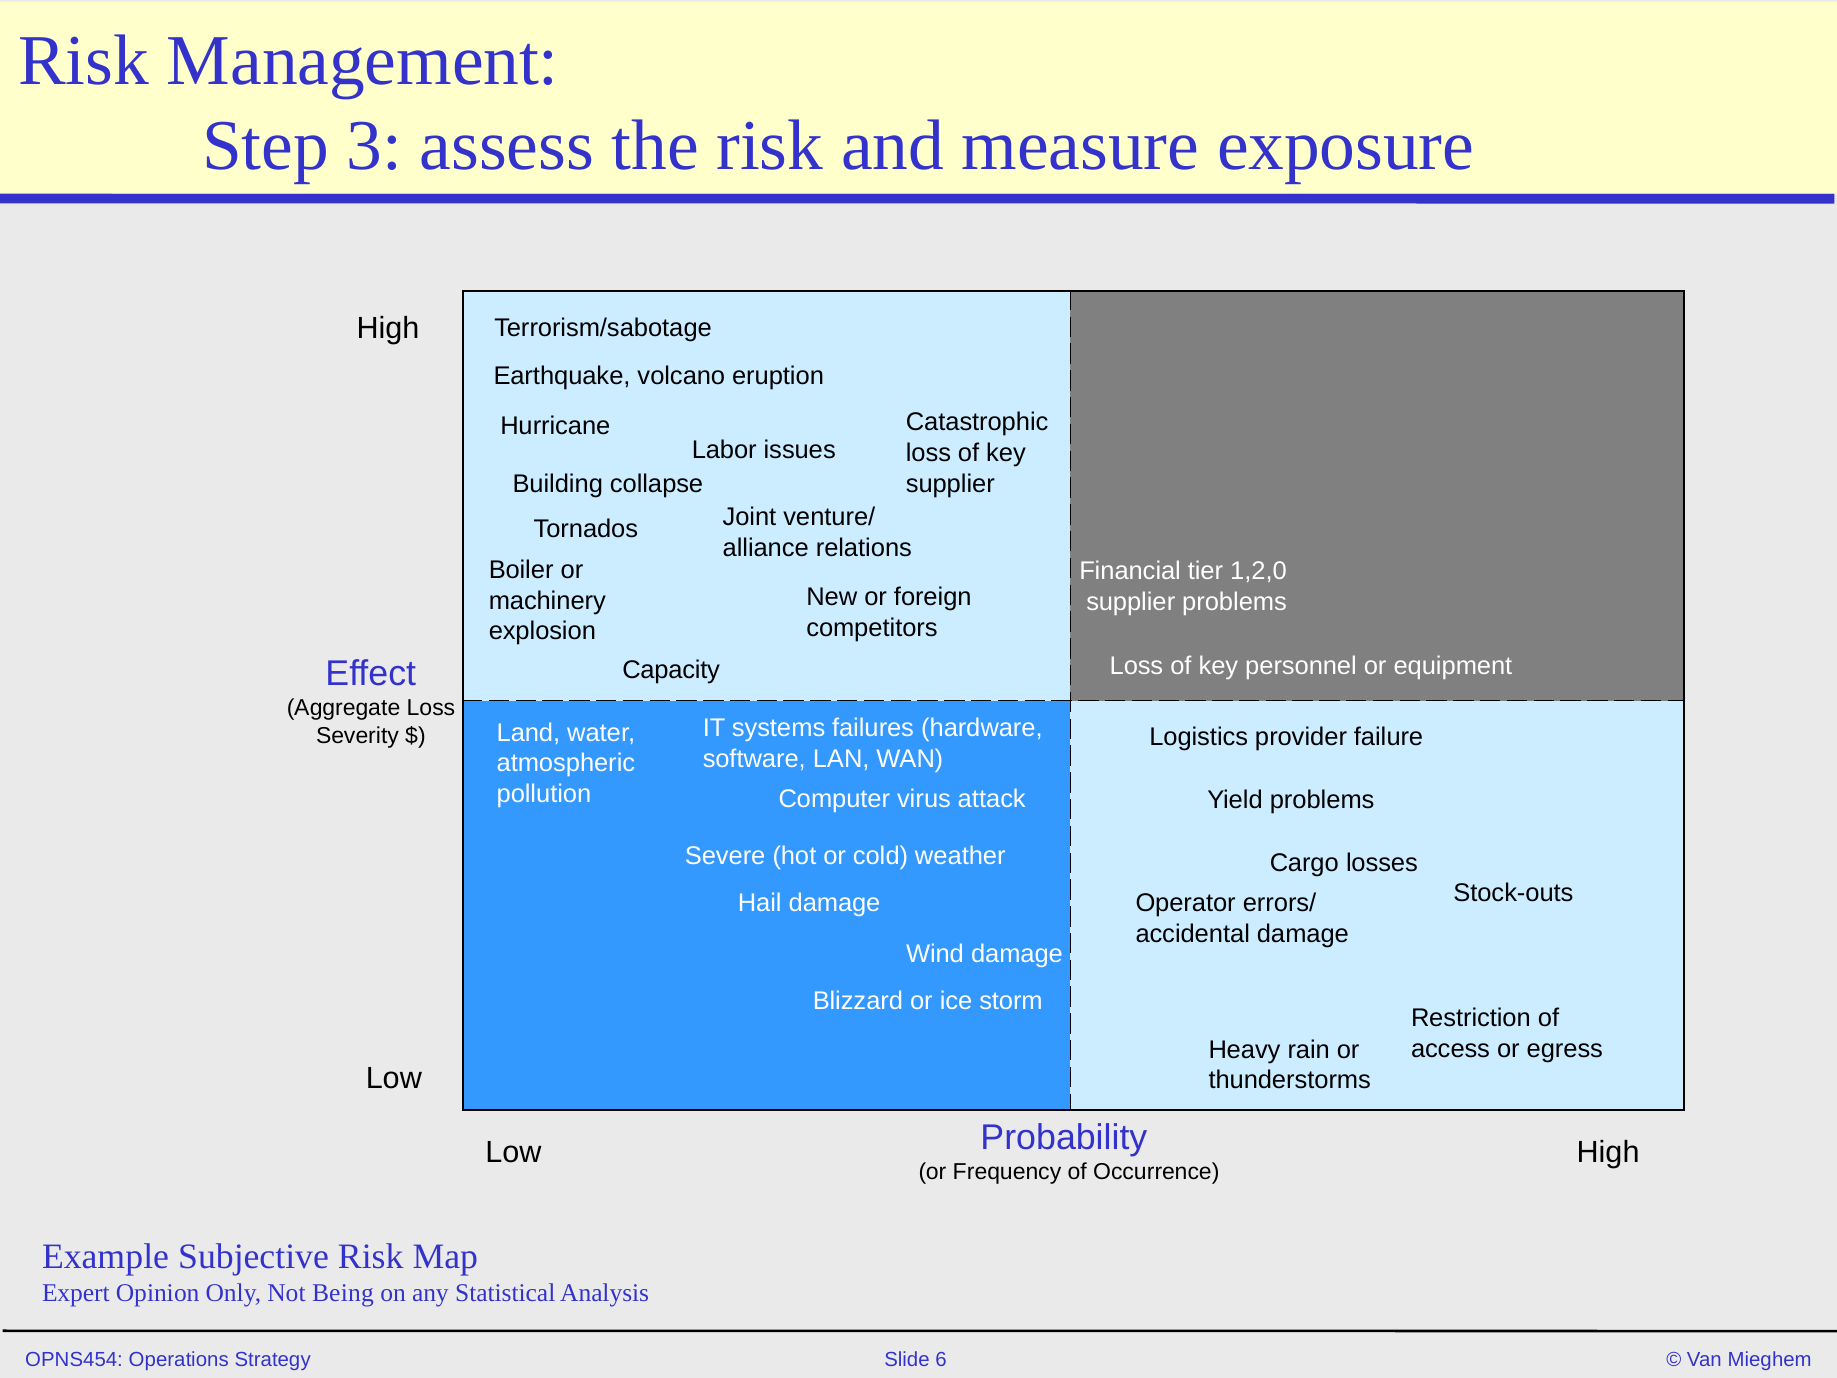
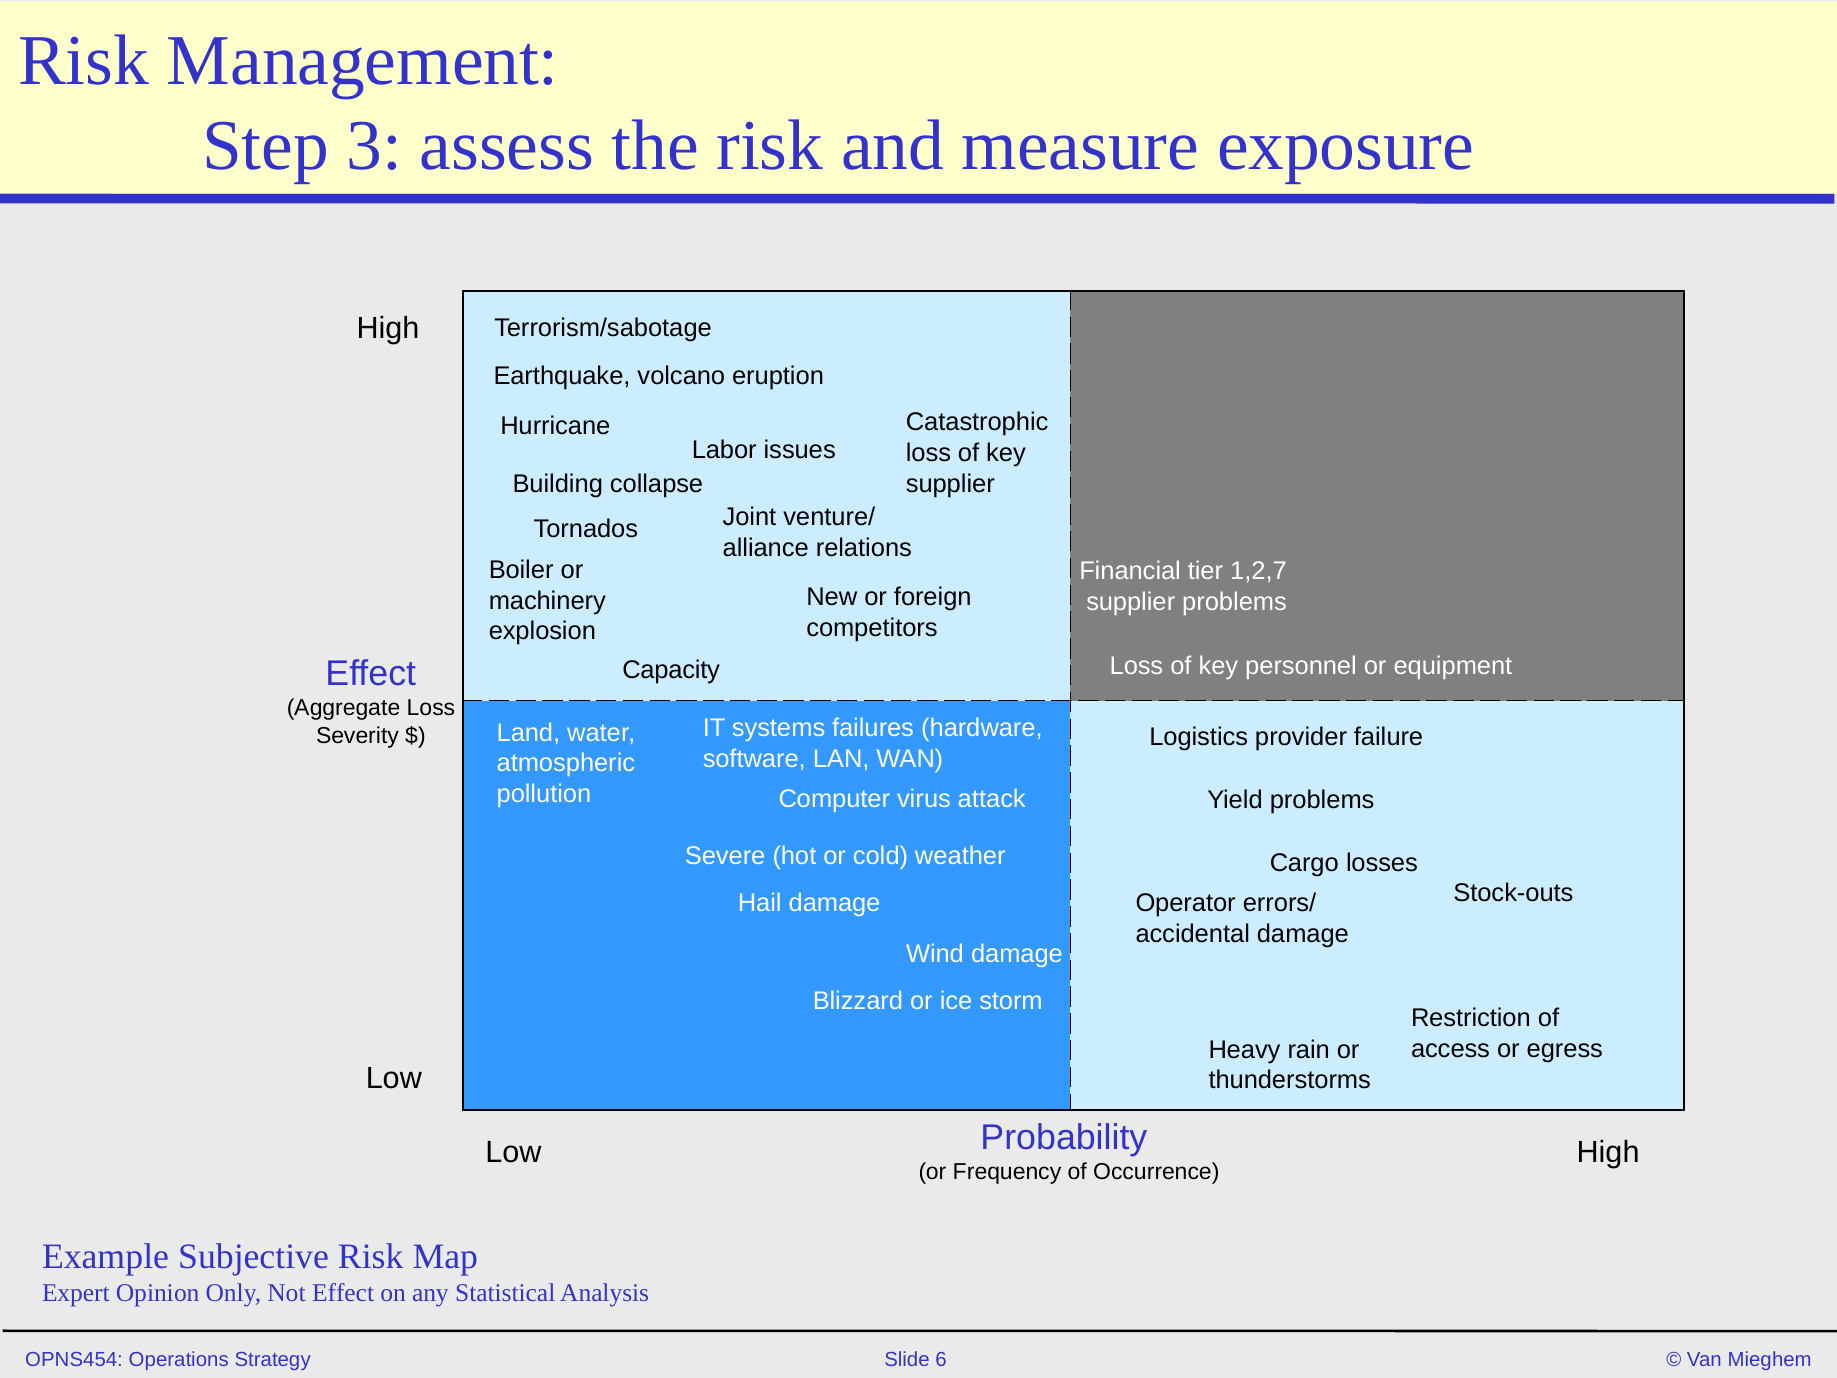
1,2,0: 1,2,0 -> 1,2,7
Not Being: Being -> Effect
